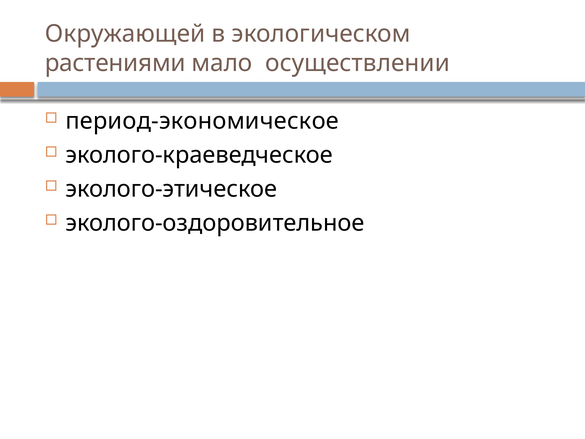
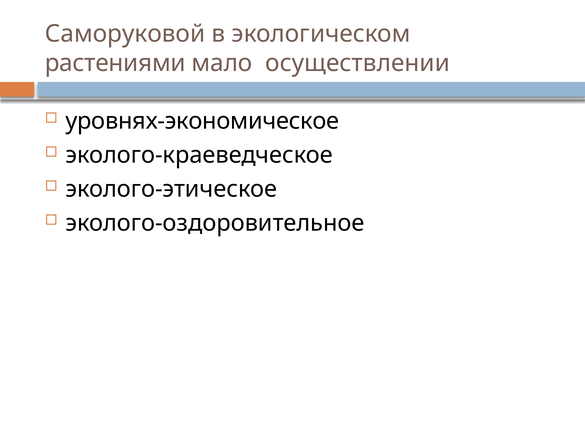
Окружающей: Окружающей -> Саморуковой
период‐экономическое: период‐экономическое -> уровнях‐экономическое
